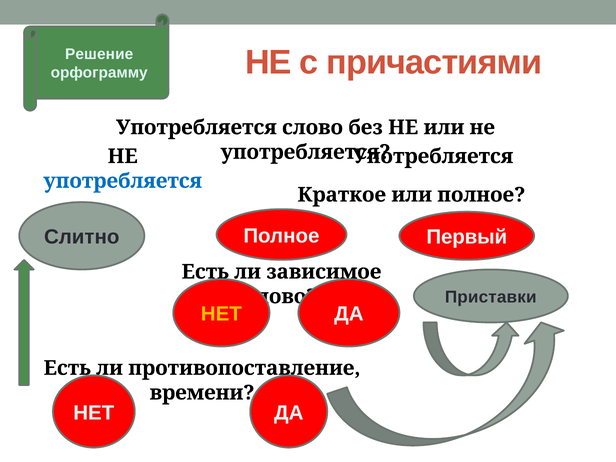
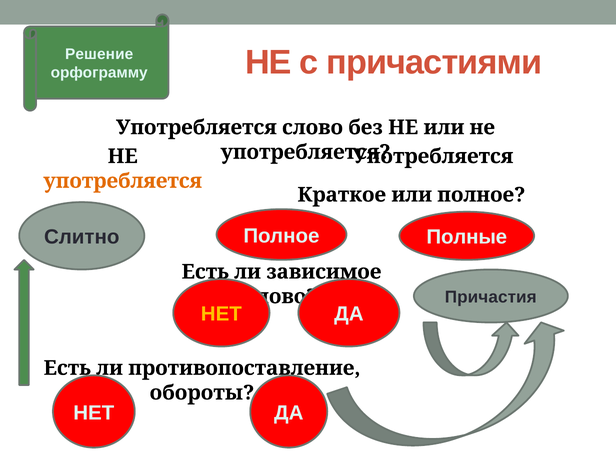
употребляется at (123, 181) colour: blue -> orange
Первый: Первый -> Полные
Приставки: Приставки -> Причастия
времени: времени -> обороты
